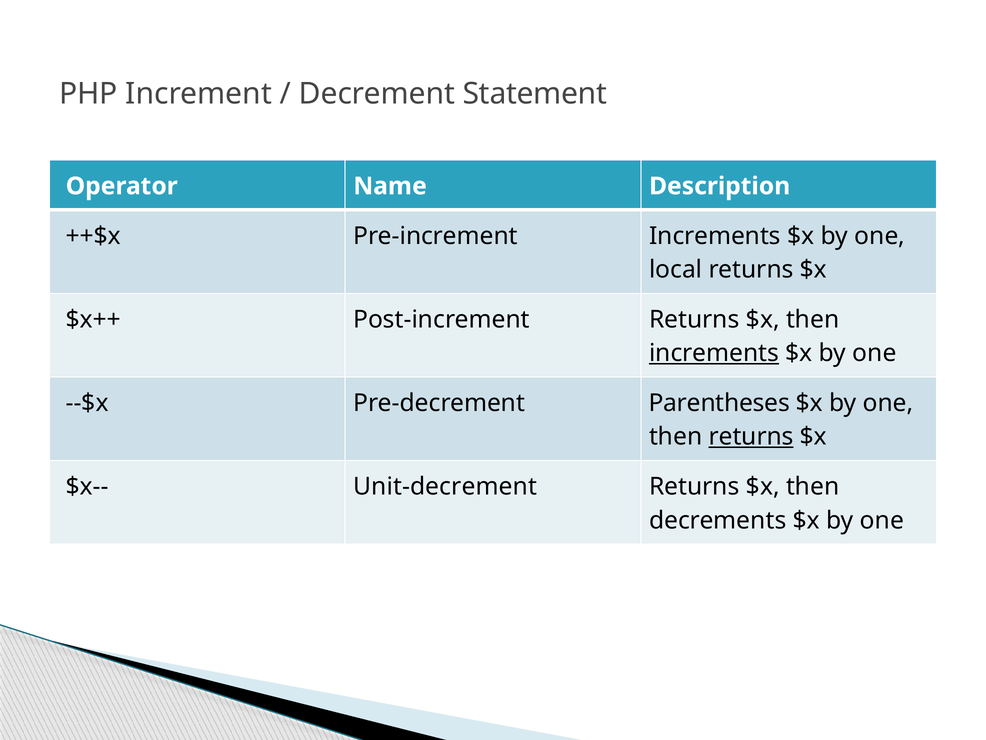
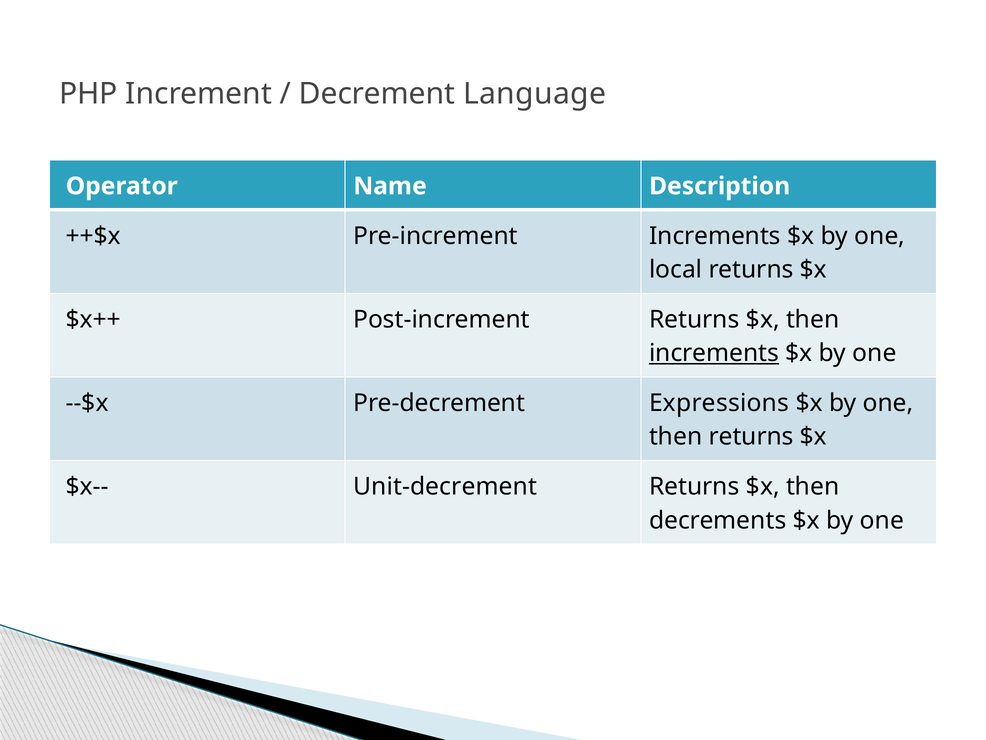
Statement: Statement -> Language
Parentheses: Parentheses -> Expressions
returns at (751, 437) underline: present -> none
